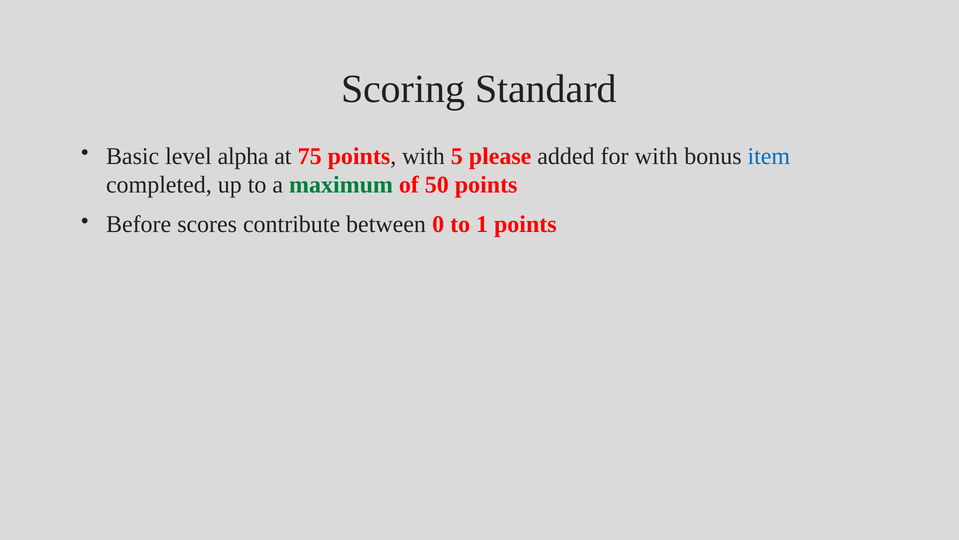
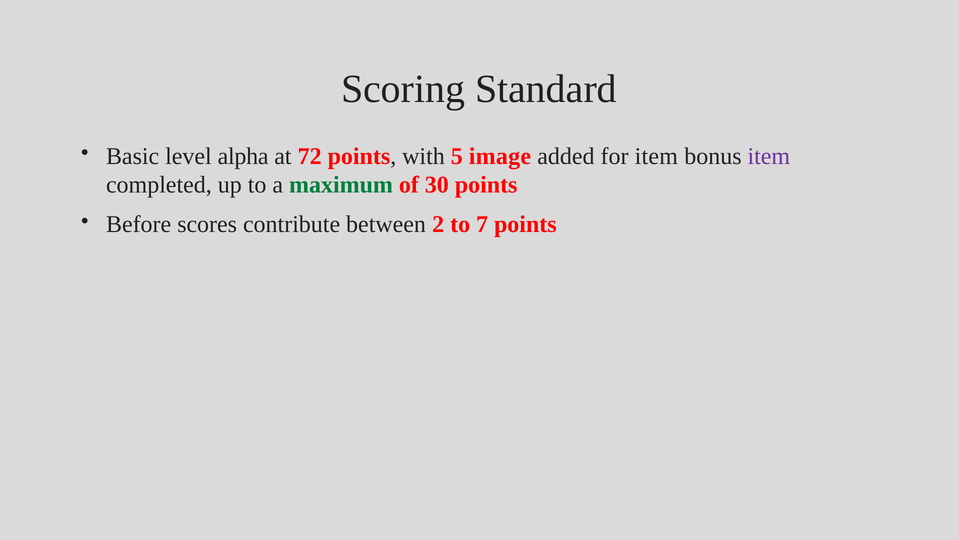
75: 75 -> 72
please: please -> image
for with: with -> item
item at (769, 156) colour: blue -> purple
50: 50 -> 30
0: 0 -> 2
1: 1 -> 7
